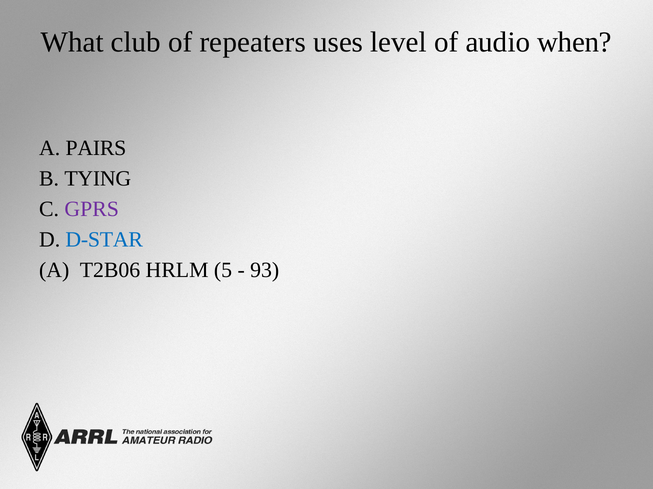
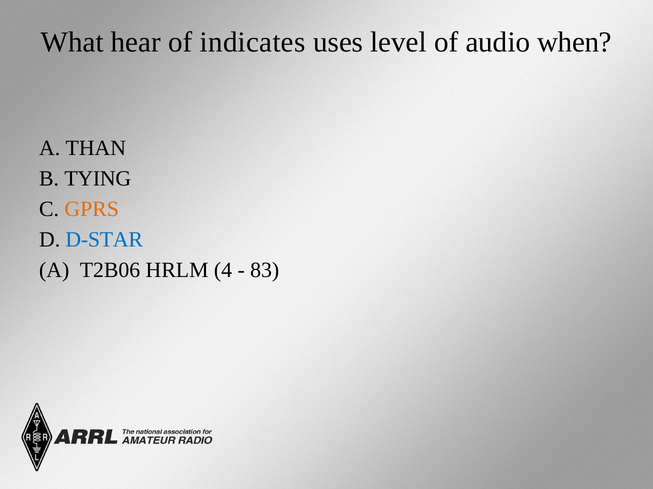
club: club -> hear
repeaters: repeaters -> indicates
PAIRS: PAIRS -> THAN
GPRS colour: purple -> orange
5: 5 -> 4
93: 93 -> 83
